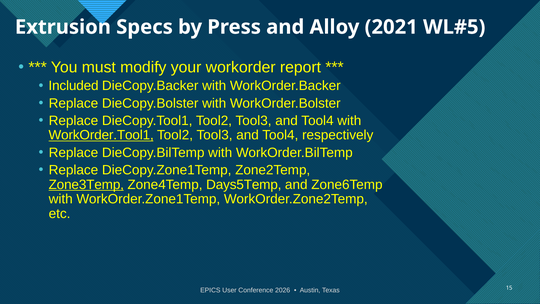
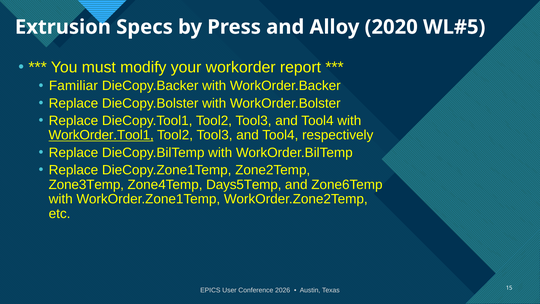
2021: 2021 -> 2020
Included: Included -> Familiar
Zone3Temp underline: present -> none
